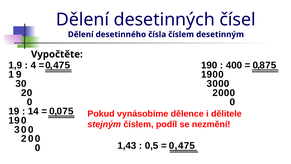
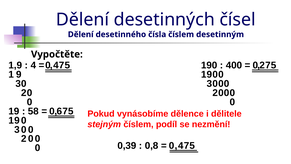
8 at (262, 65): 8 -> 2
14: 14 -> 58
0 at (59, 111): 0 -> 6
1,43: 1,43 -> 0,39
0,5: 0,5 -> 0,8
